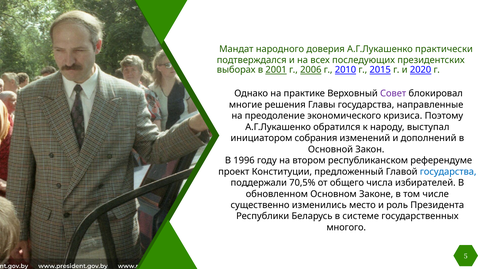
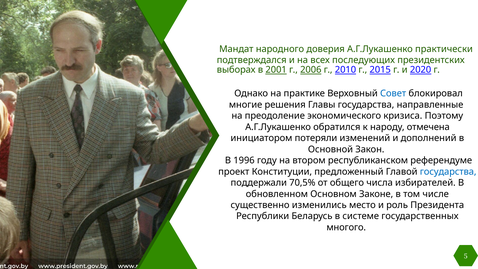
Совет colour: purple -> blue
выступал: выступал -> отмечена
собрания: собрания -> потеряли
